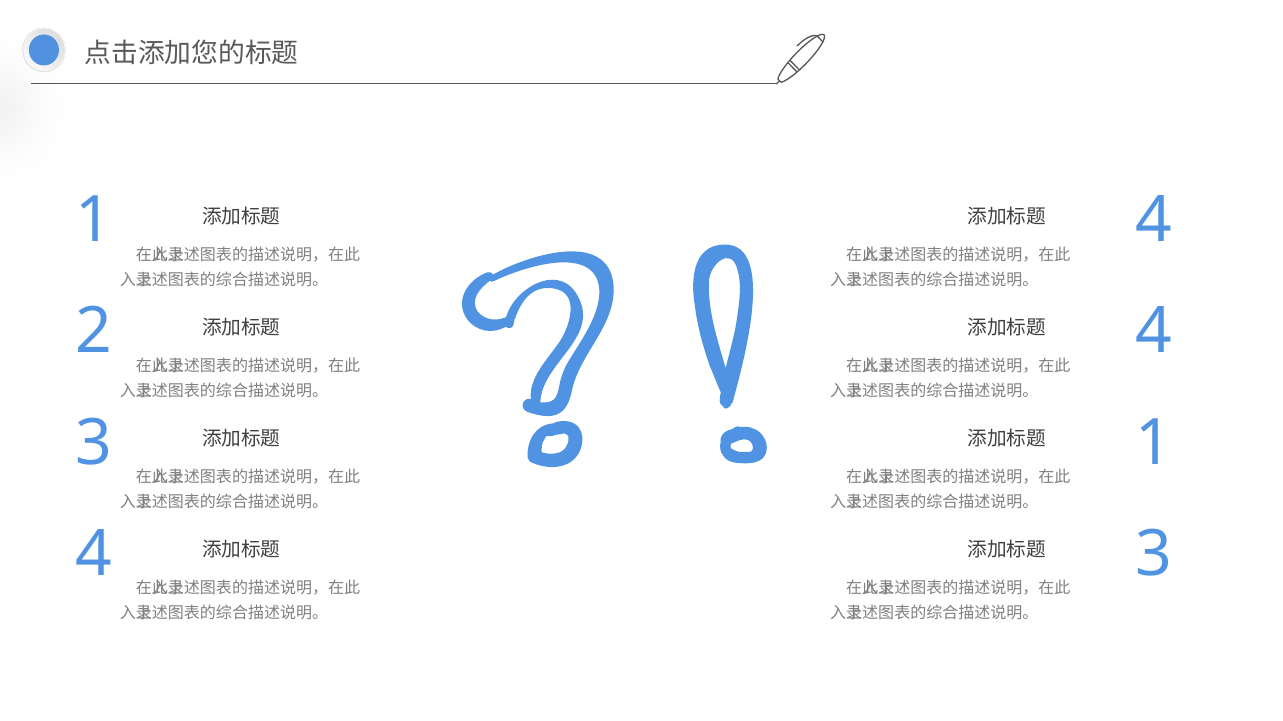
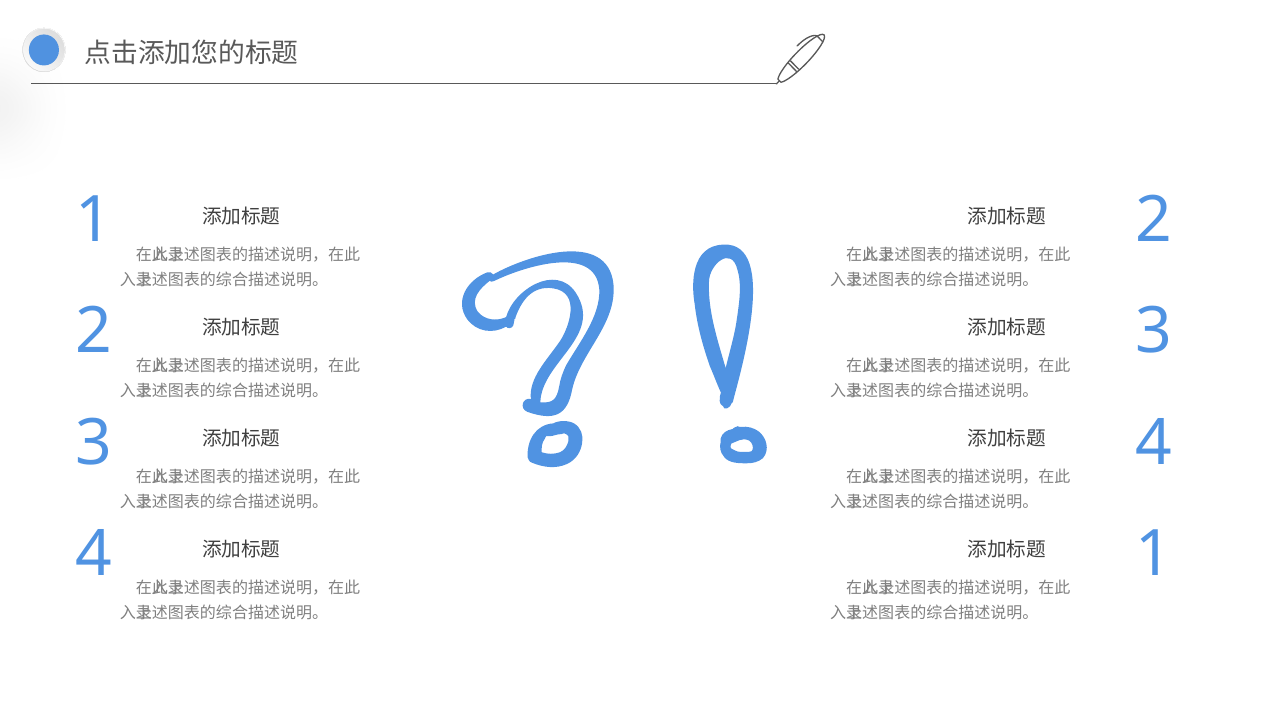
4 at (1154, 221): 4 -> 2
4 at (1154, 332): 4 -> 3
1 at (1154, 443): 1 -> 4
3 at (1154, 555): 3 -> 1
